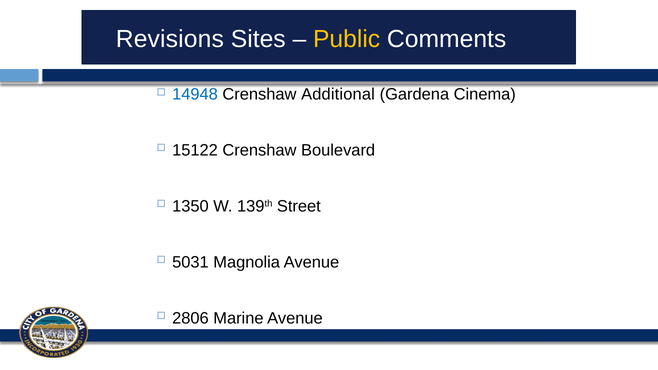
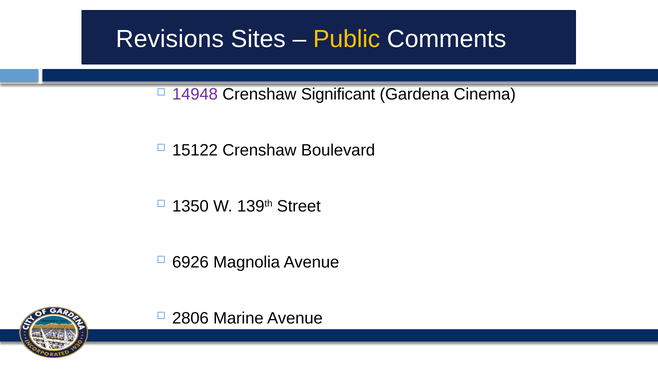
14948 colour: blue -> purple
Additional: Additional -> Significant
5031: 5031 -> 6926
